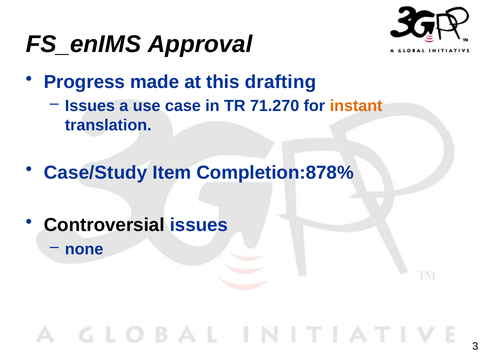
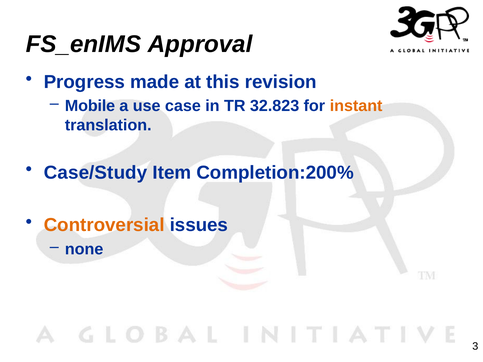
drafting: drafting -> revision
Issues at (90, 106): Issues -> Mobile
71.270: 71.270 -> 32.823
Completion:878%: Completion:878% -> Completion:200%
Controversial colour: black -> orange
